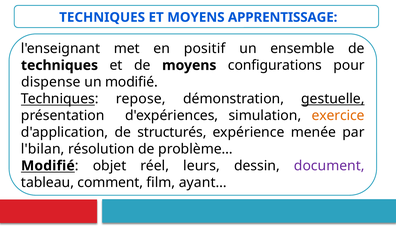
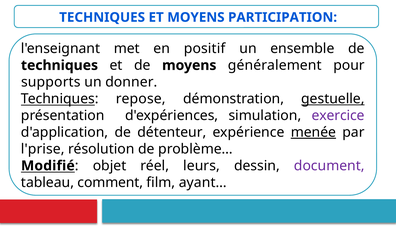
APPRENTISSAGE: APPRENTISSAGE -> PARTICIPATION
configurations: configurations -> généralement
dispense: dispense -> supports
un modifié: modifié -> donner
exercice colour: orange -> purple
structurés: structurés -> détenteur
menée underline: none -> present
l'bilan: l'bilan -> l'prise
